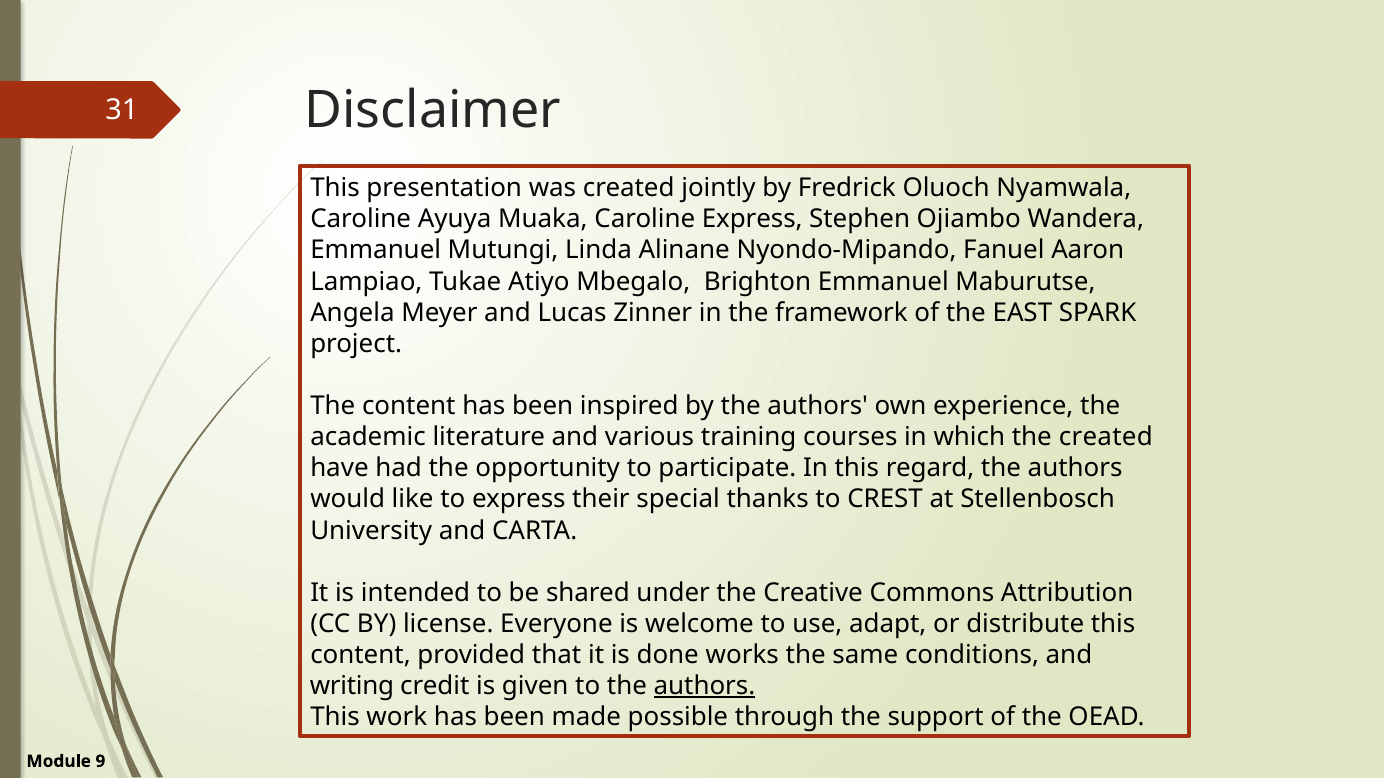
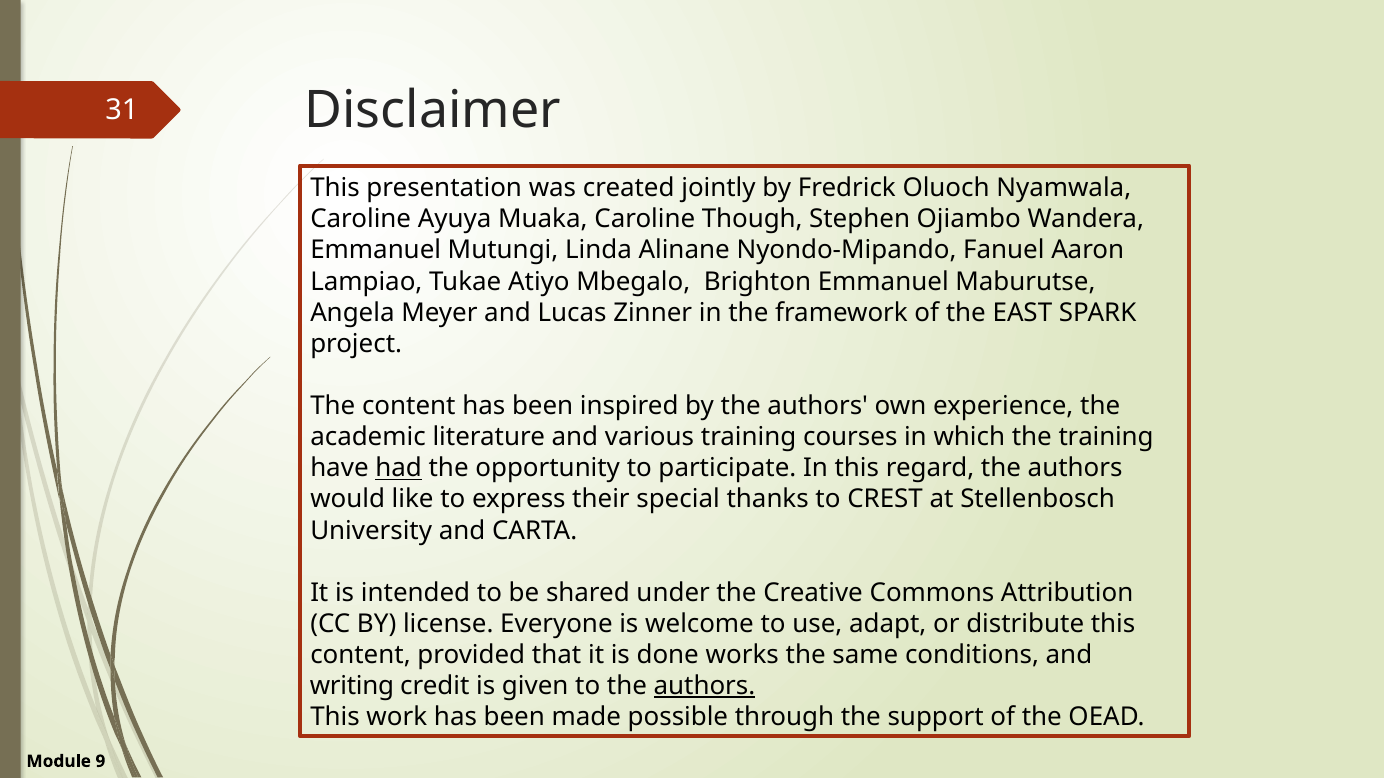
Caroline Express: Express -> Though
the created: created -> training
had underline: none -> present
